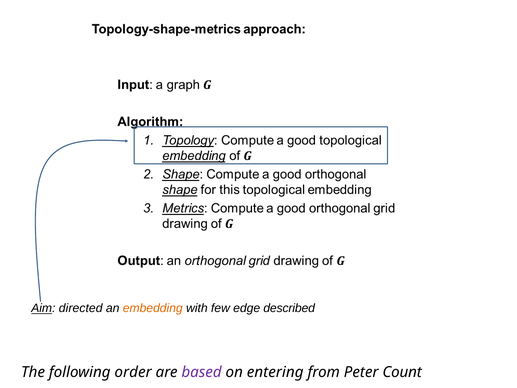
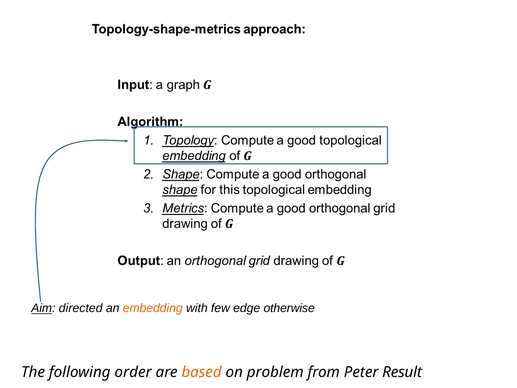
described: described -> otherwise
based colour: purple -> orange
entering: entering -> problem
Count: Count -> Result
